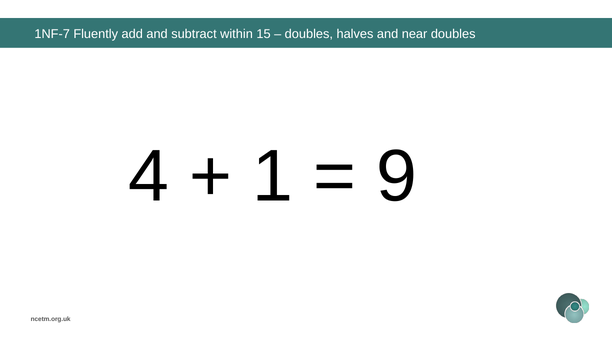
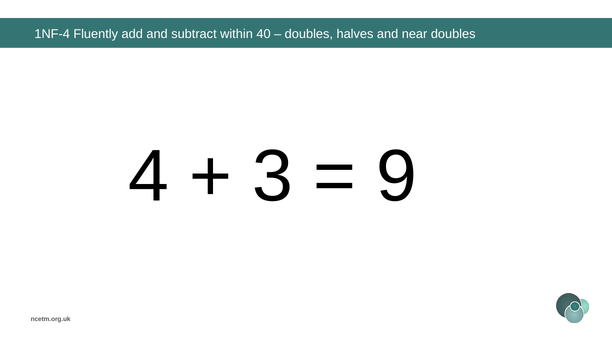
1NF-7: 1NF-7 -> 1NF-4
15: 15 -> 40
1: 1 -> 3
